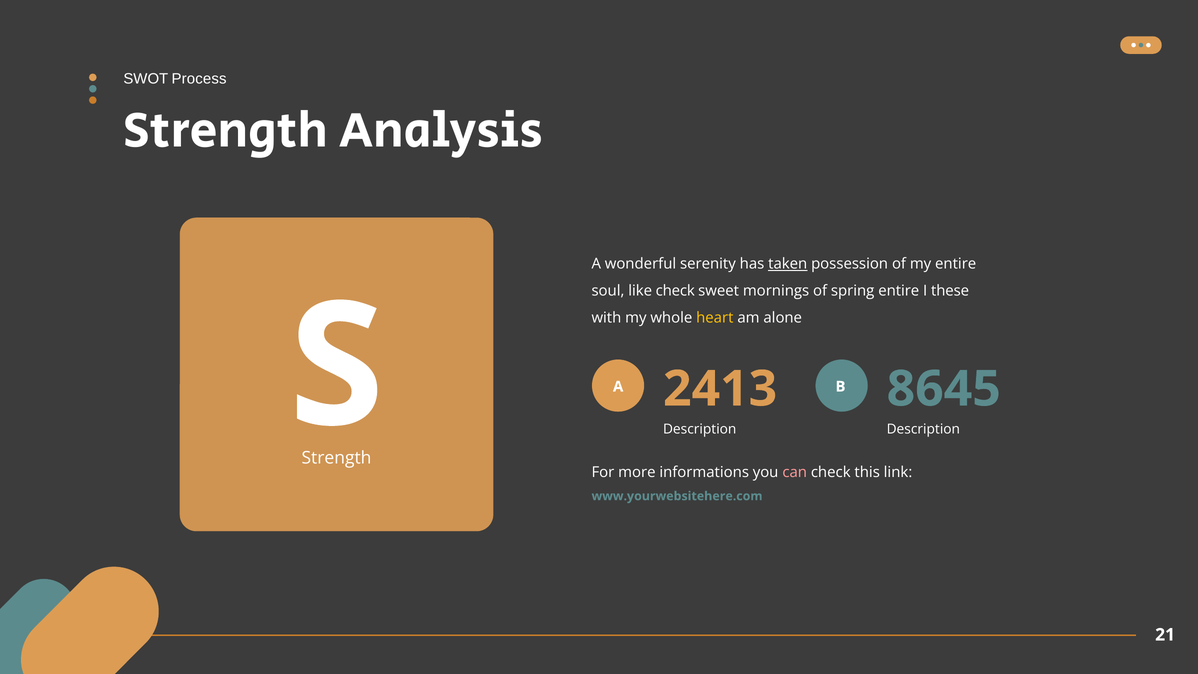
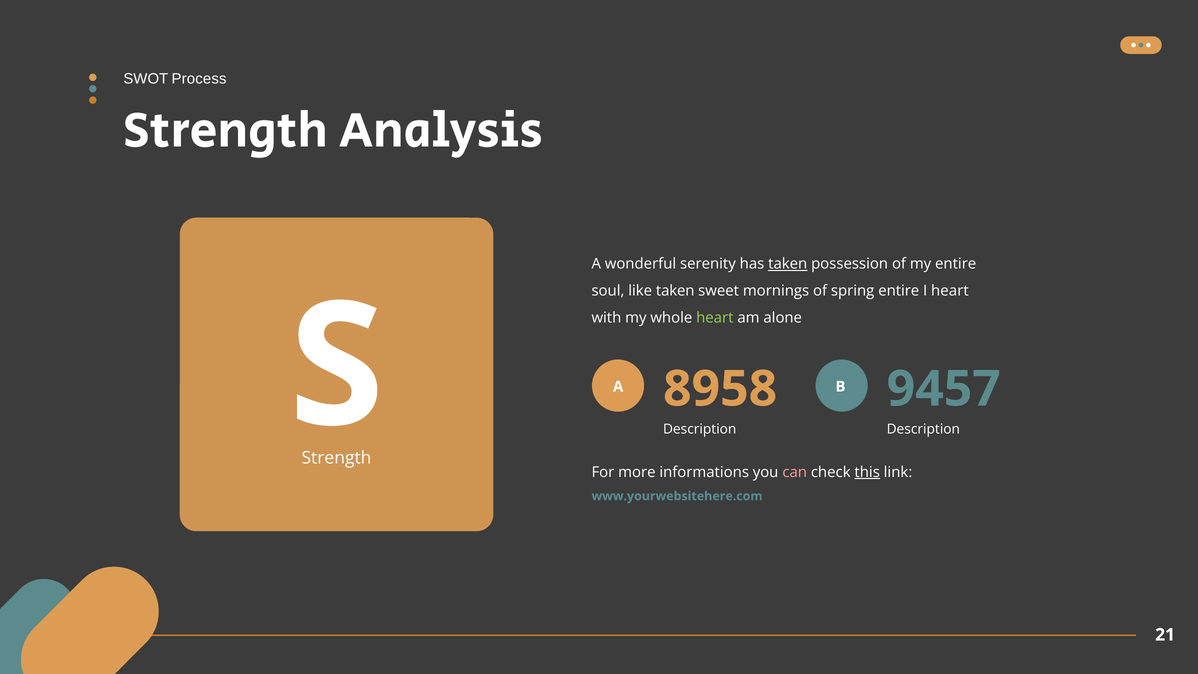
like check: check -> taken
I these: these -> heart
heart at (715, 318) colour: yellow -> light green
2413: 2413 -> 8958
8645: 8645 -> 9457
this underline: none -> present
